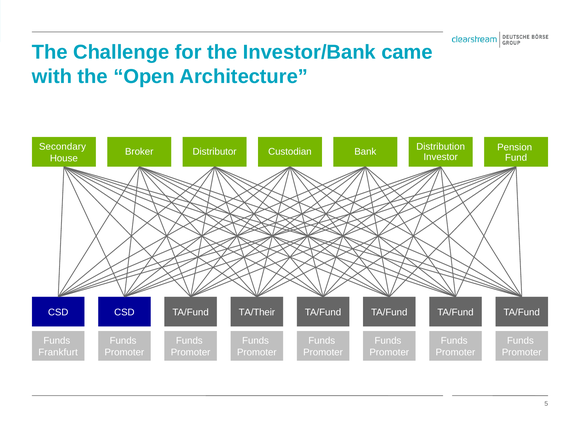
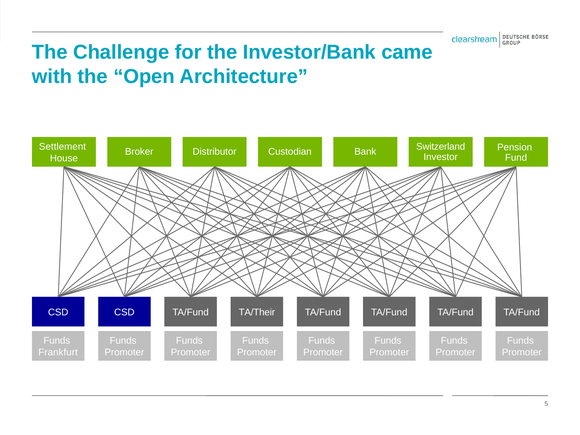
Distribution: Distribution -> Switzerland
Secondary: Secondary -> Settlement
